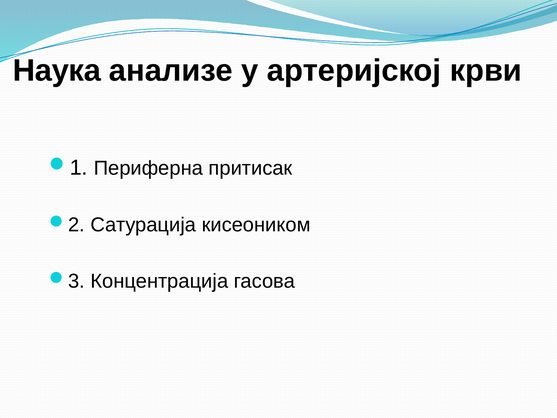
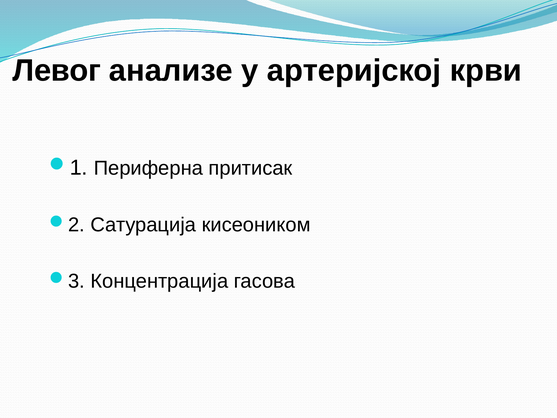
Наука: Наука -> Левог
